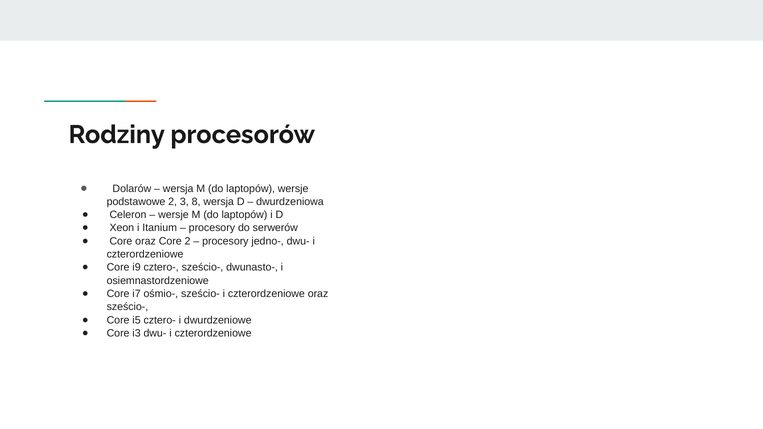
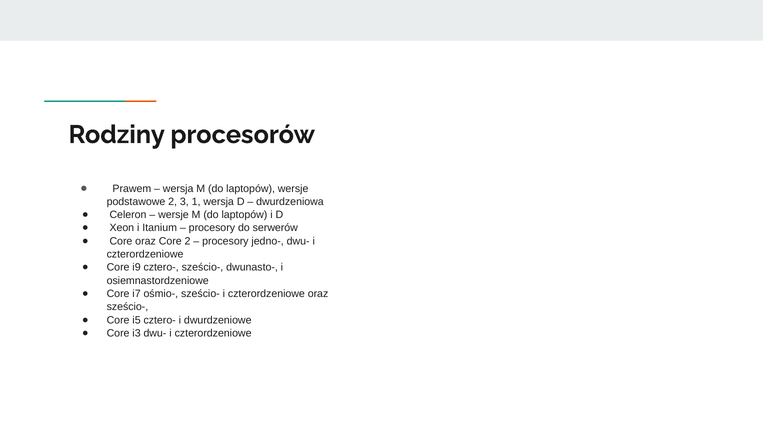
Dolarów: Dolarów -> Prawem
8: 8 -> 1
